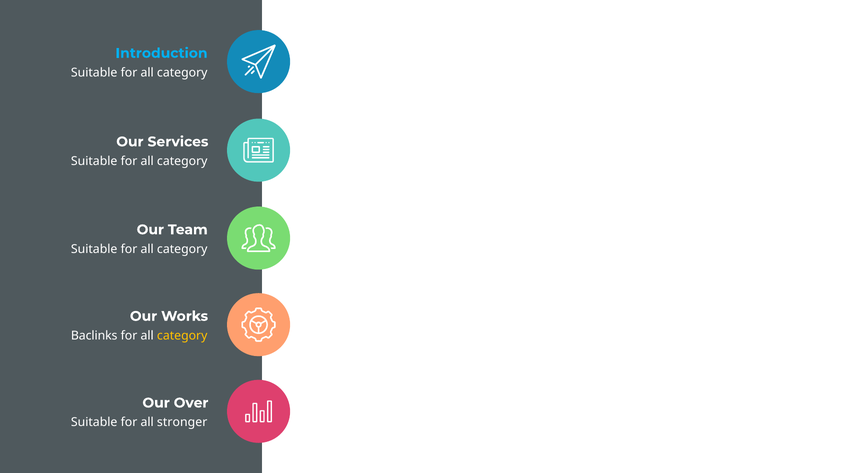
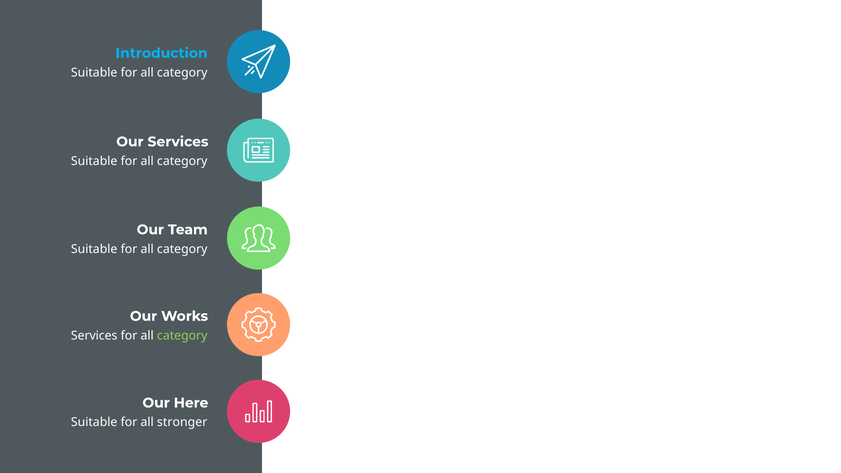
Baclinks at (94, 336): Baclinks -> Services
category at (182, 336) colour: yellow -> light green
Over: Over -> Here
